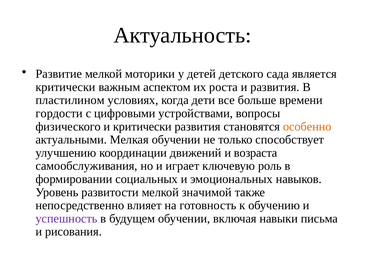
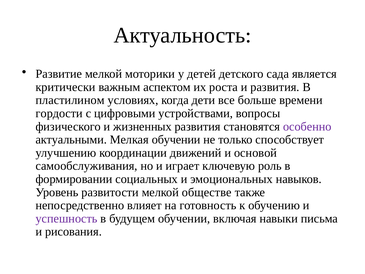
и критически: критически -> жизненных
особенно colour: orange -> purple
возраста: возраста -> основой
значимой: значимой -> обществе
